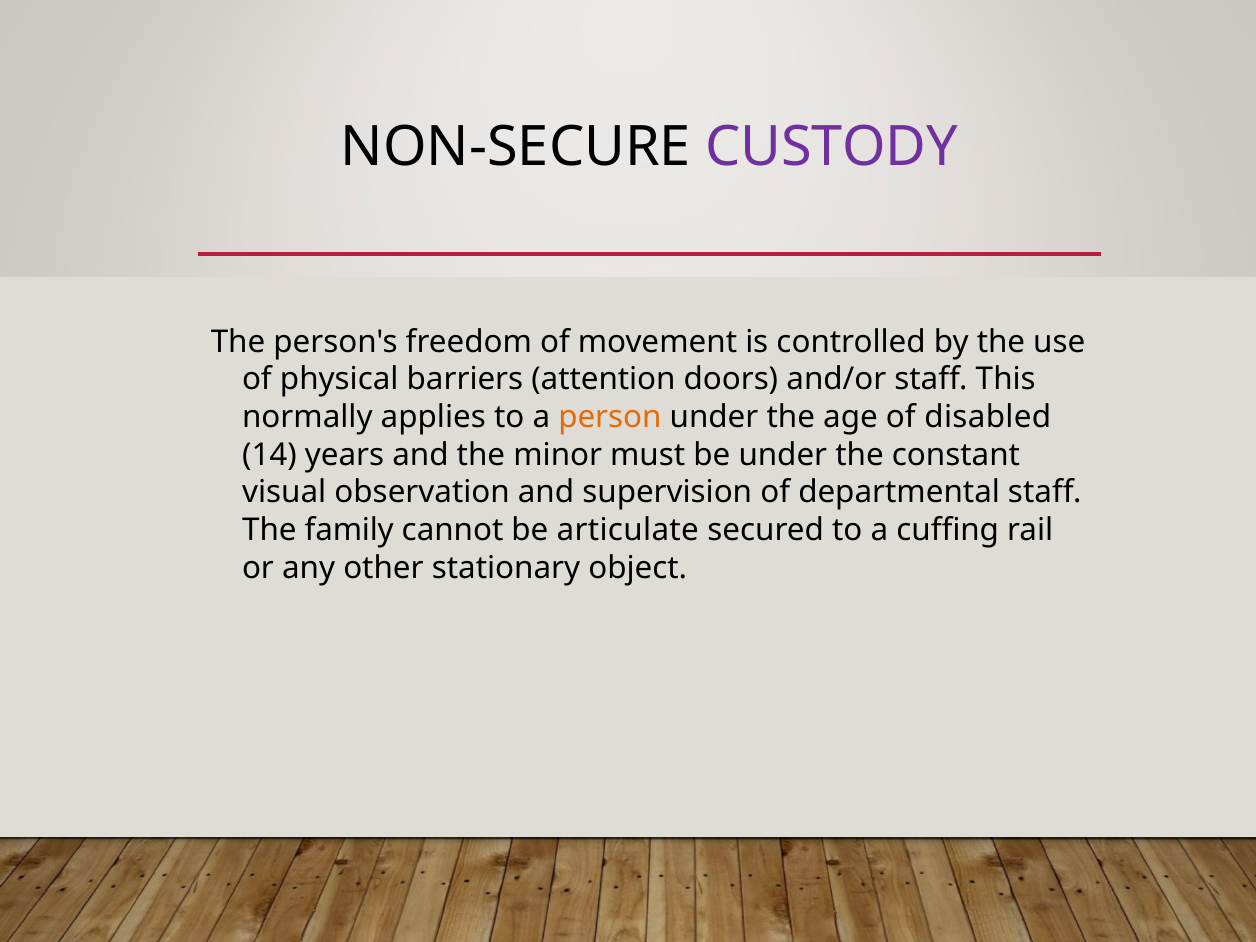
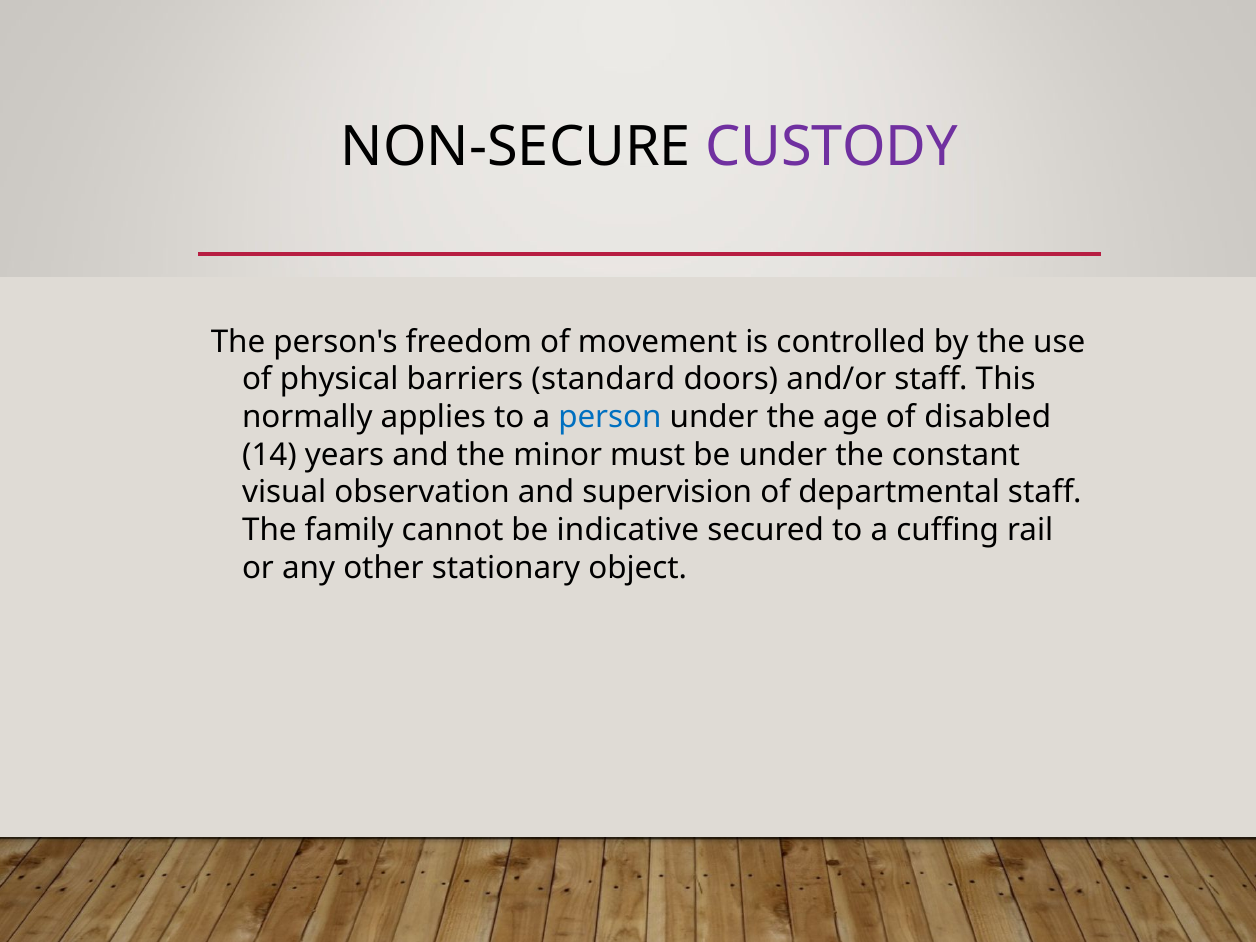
attention: attention -> standard
person colour: orange -> blue
articulate: articulate -> indicative
